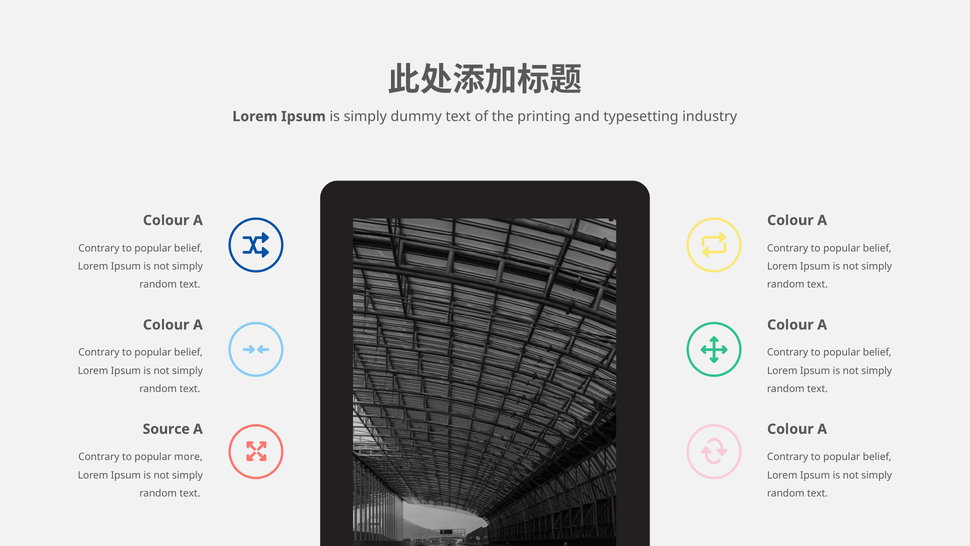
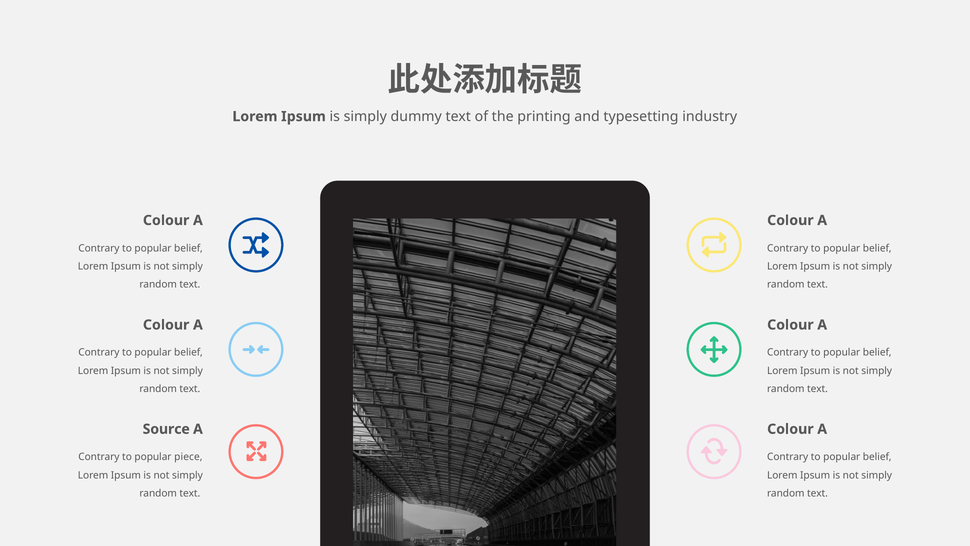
more: more -> piece
